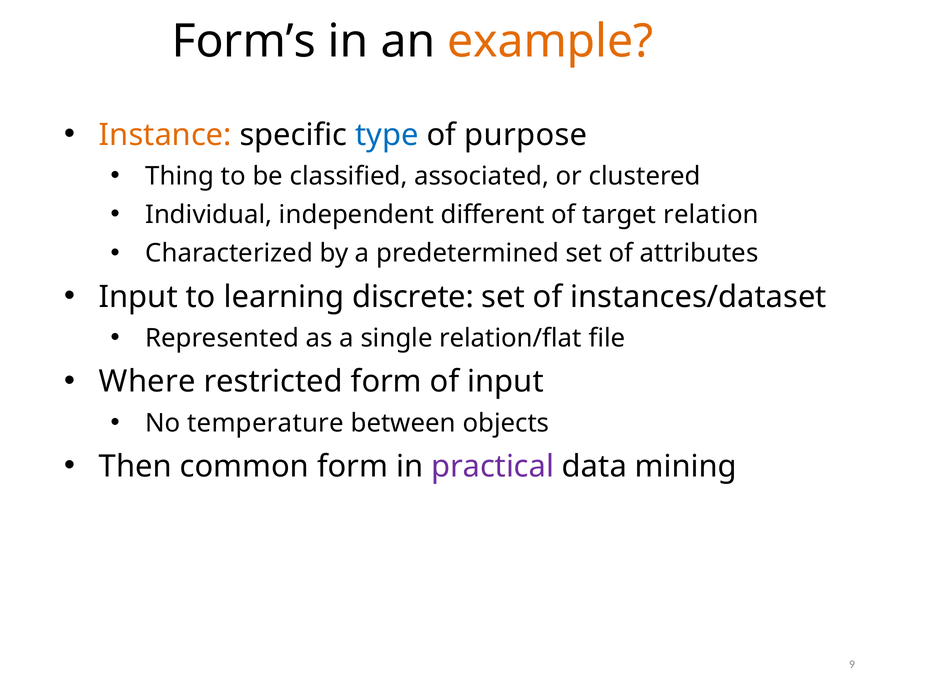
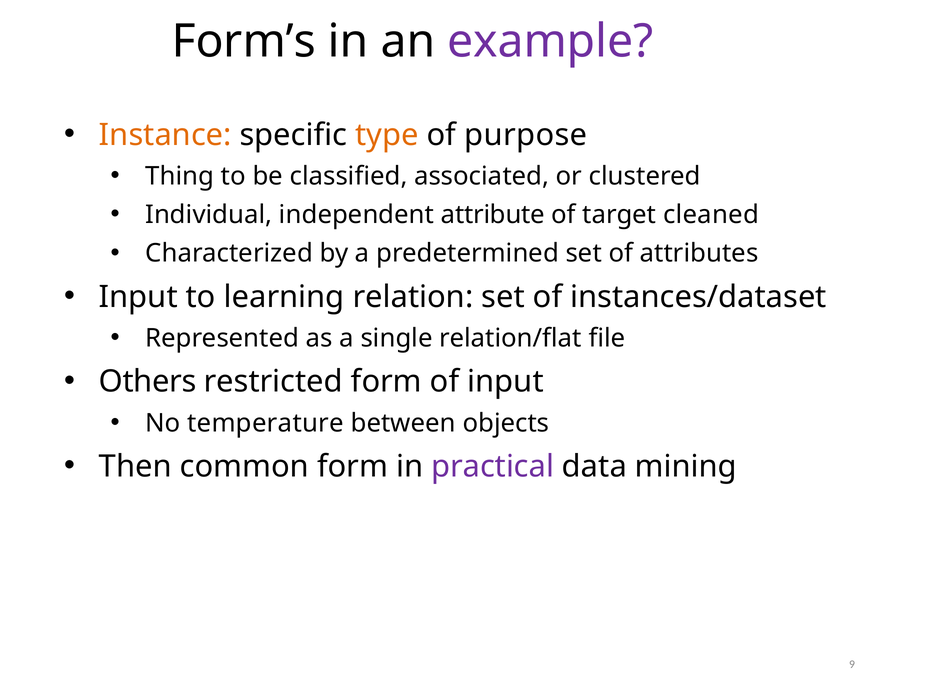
example colour: orange -> purple
type colour: blue -> orange
different: different -> attribute
relation: relation -> cleaned
discrete: discrete -> relation
Where: Where -> Others
